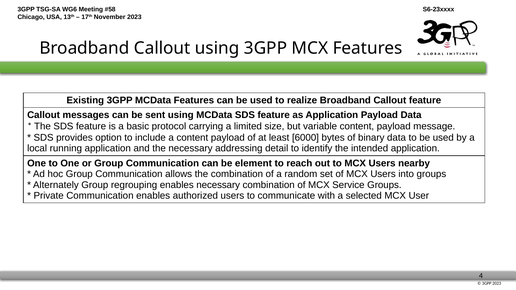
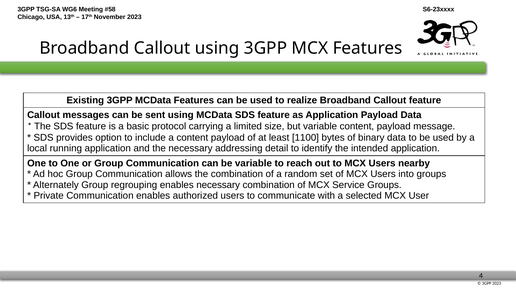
6000: 6000 -> 1100
be element: element -> variable
